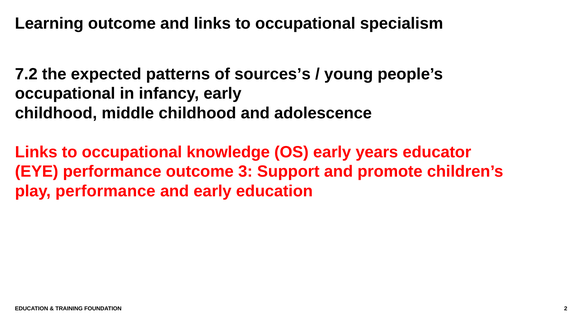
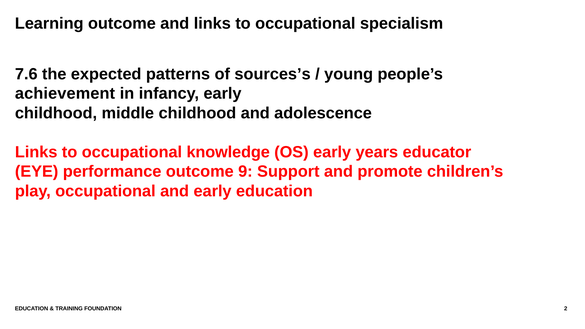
7.2: 7.2 -> 7.6
occupational at (65, 94): occupational -> achievement
3: 3 -> 9
play performance: performance -> occupational
